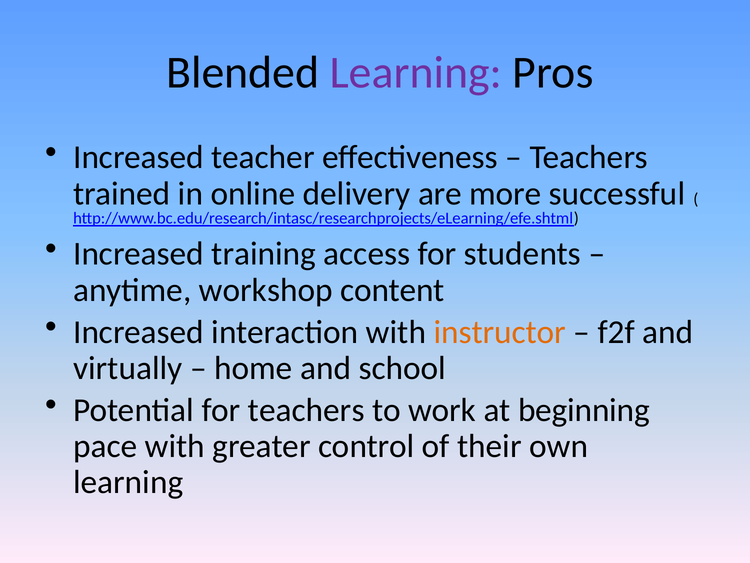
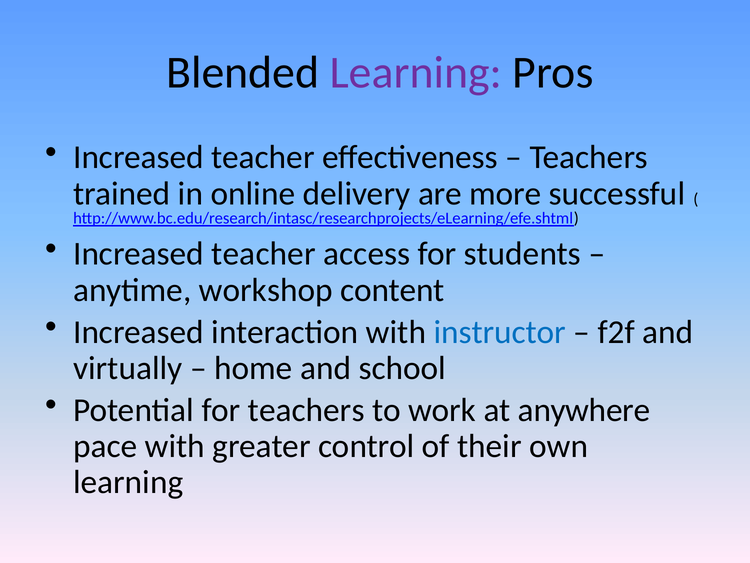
training at (264, 254): training -> teacher
instructor colour: orange -> blue
beginning: beginning -> anywhere
